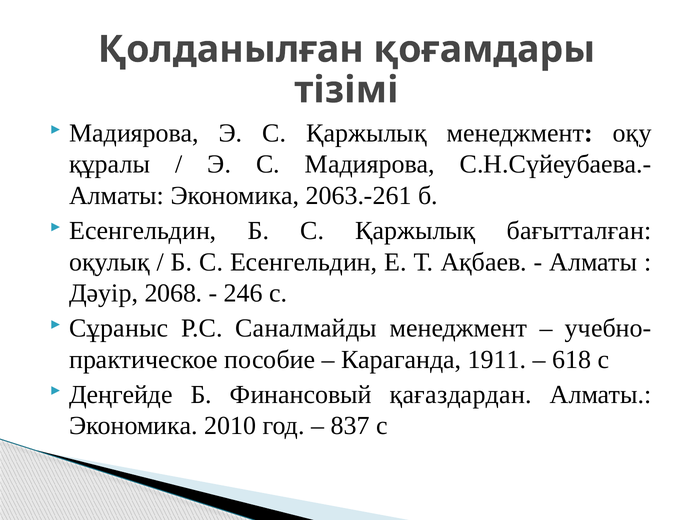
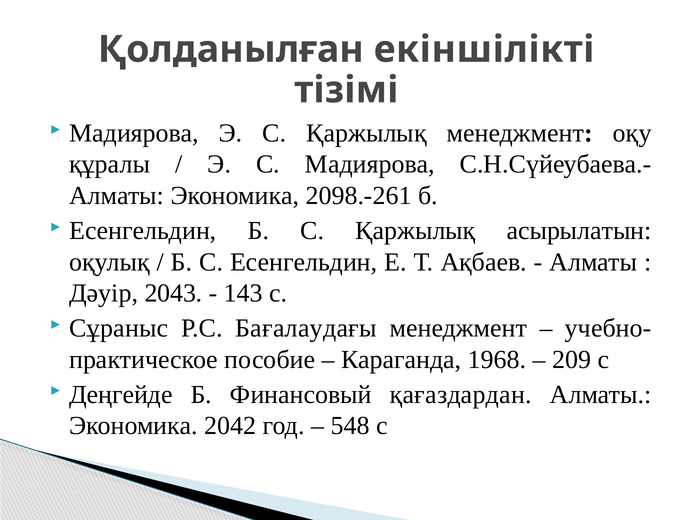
қоғамдары: қоғамдары -> екіншілікті
2063.-261: 2063.-261 -> 2098.-261
бағытталған: бағытталған -> асырылатын
2068: 2068 -> 2043
246: 246 -> 143
Саналмайды: Саналмайды -> Бағалаудағы
1911: 1911 -> 1968
618: 618 -> 209
2010: 2010 -> 2042
837: 837 -> 548
